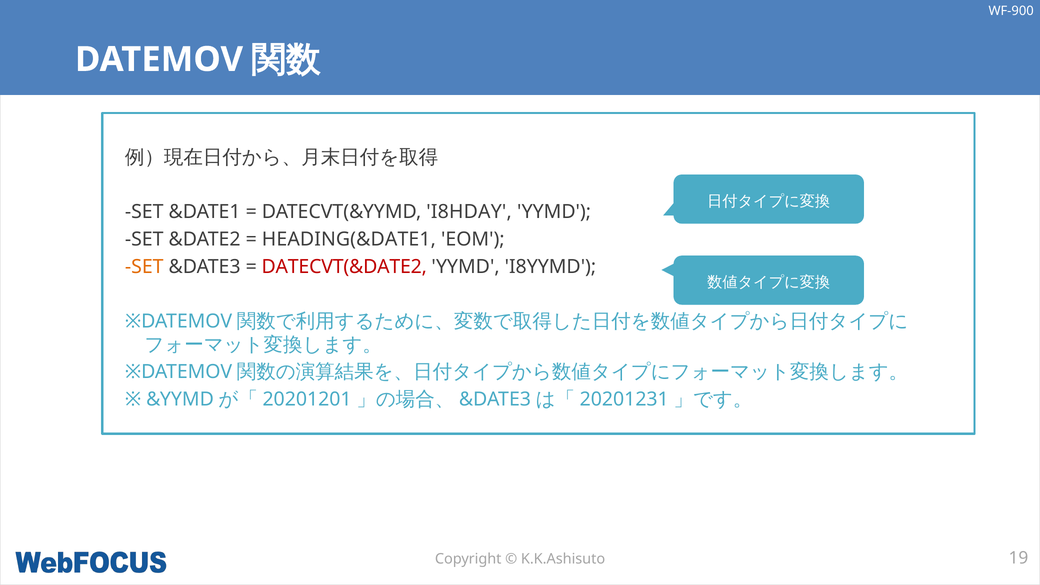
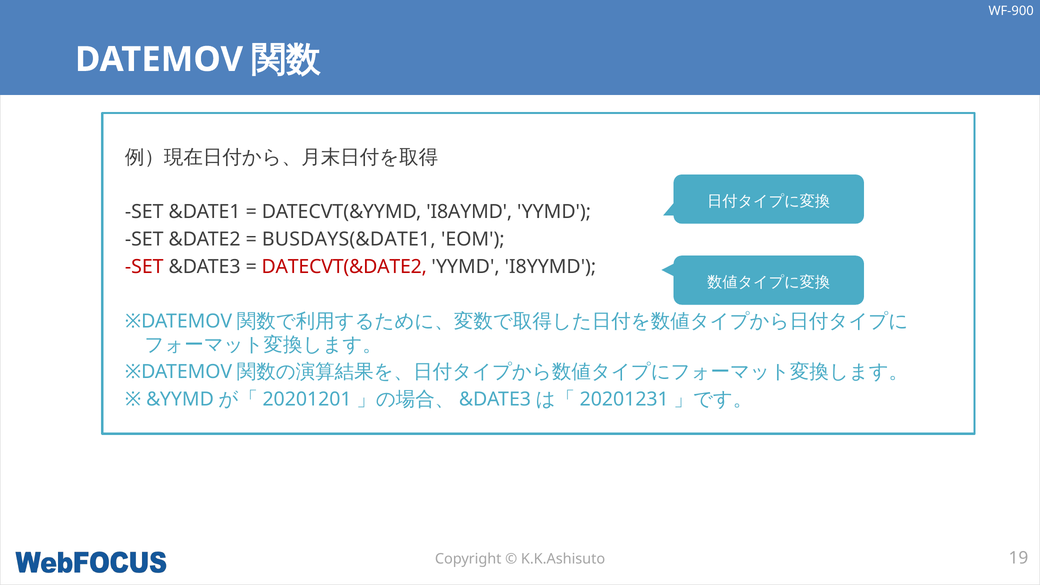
I8HDAY: I8HDAY -> I8AYMD
HEADING(&DATE1: HEADING(&DATE1 -> BUSDAYS(&DATE1
SET at (144, 267) colour: orange -> red
